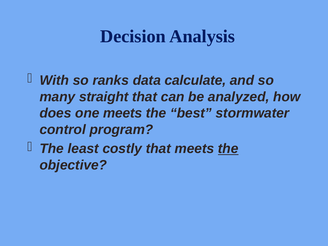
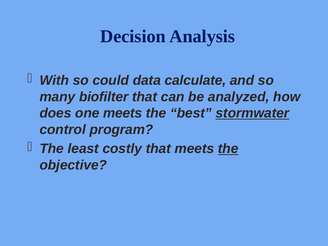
ranks: ranks -> could
straight: straight -> biofilter
stormwater underline: none -> present
